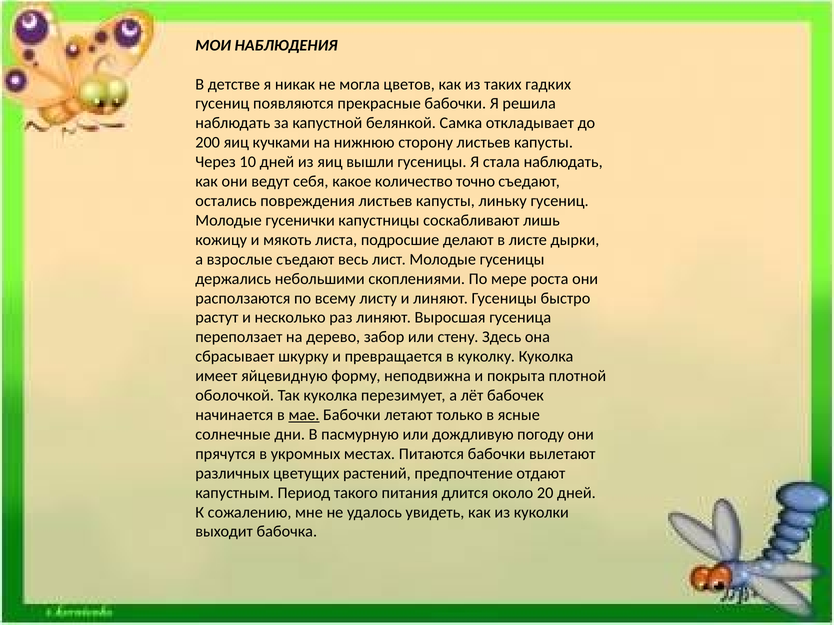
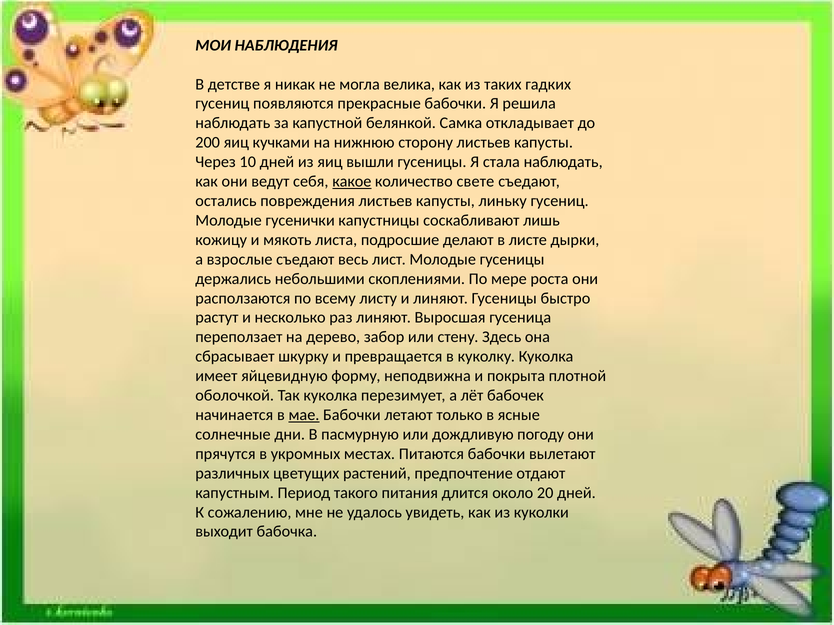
цветов: цветов -> велика
какое underline: none -> present
точно: точно -> свете
